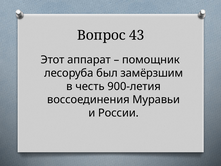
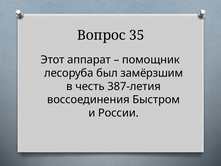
43: 43 -> 35
900-летия: 900-летия -> 387-летия
Муравьи: Муравьи -> Быстром
